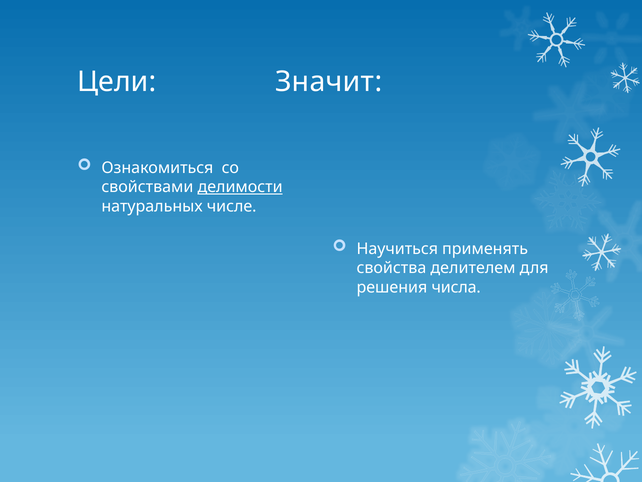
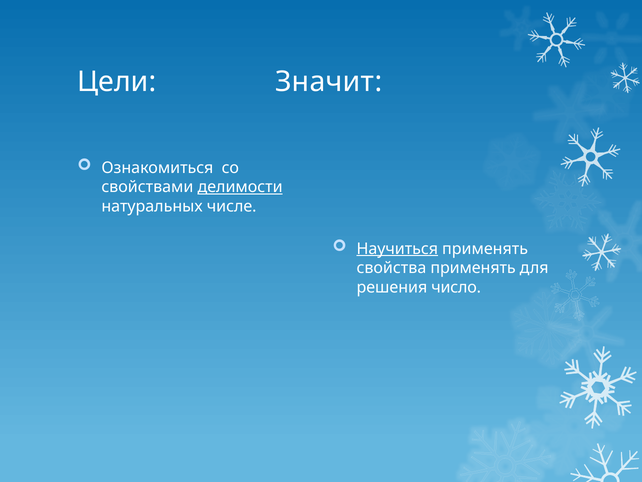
Научиться underline: none -> present
свойства делителем: делителем -> применять
числа: числа -> число
